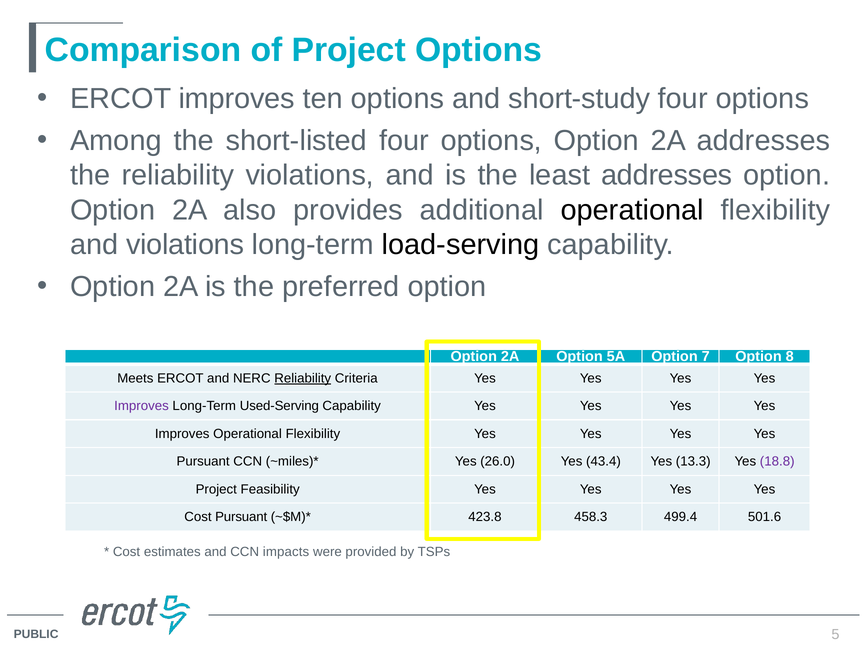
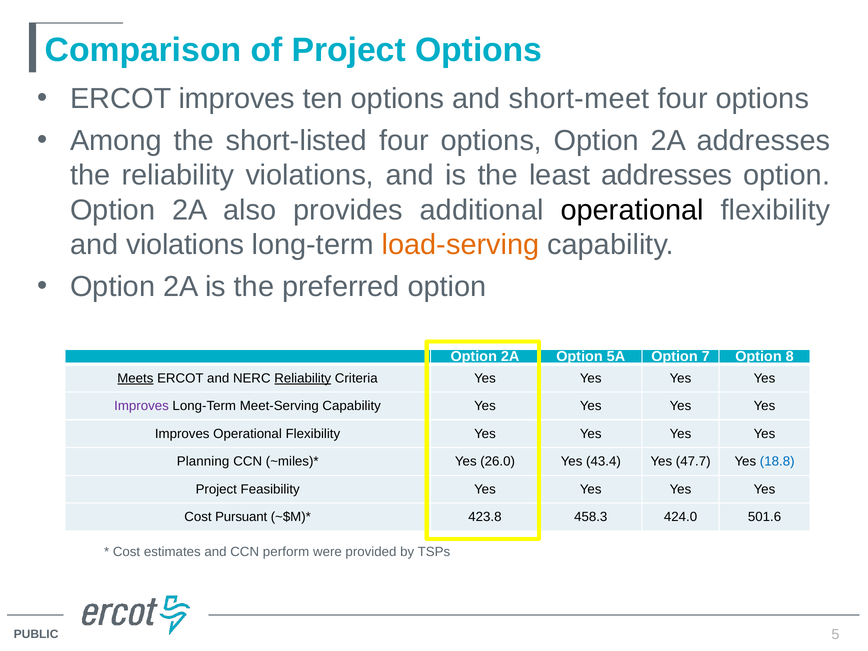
short-study: short-study -> short-meet
load-serving colour: black -> orange
Meets underline: none -> present
Used-Serving: Used-Serving -> Meet-Serving
Pursuant at (203, 462): Pursuant -> Planning
13.3: 13.3 -> 47.7
18.8 colour: purple -> blue
499.4: 499.4 -> 424.0
impacts: impacts -> perform
